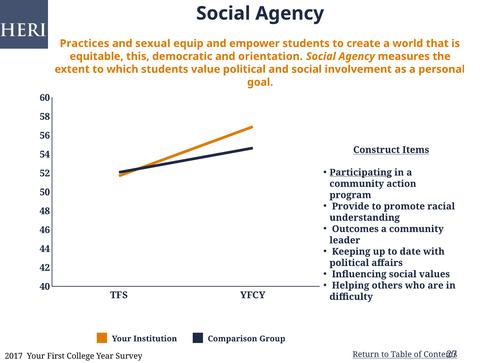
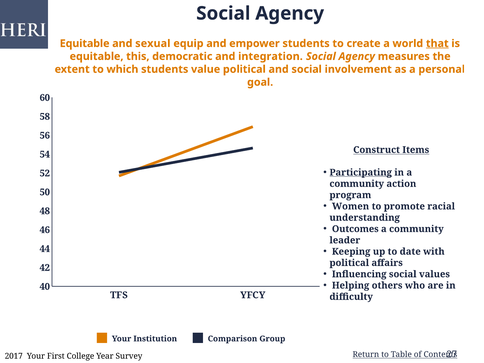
Practices at (85, 43): Practices -> Equitable
that underline: none -> present
and orientation: orientation -> integration
Provide: Provide -> Women
